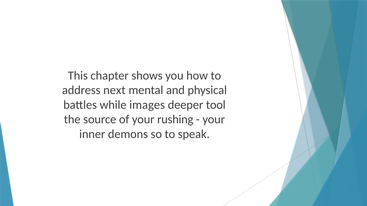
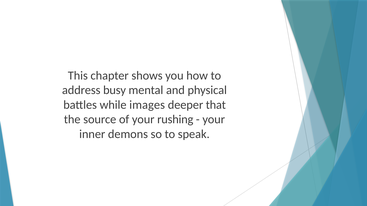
next: next -> busy
tool: tool -> that
